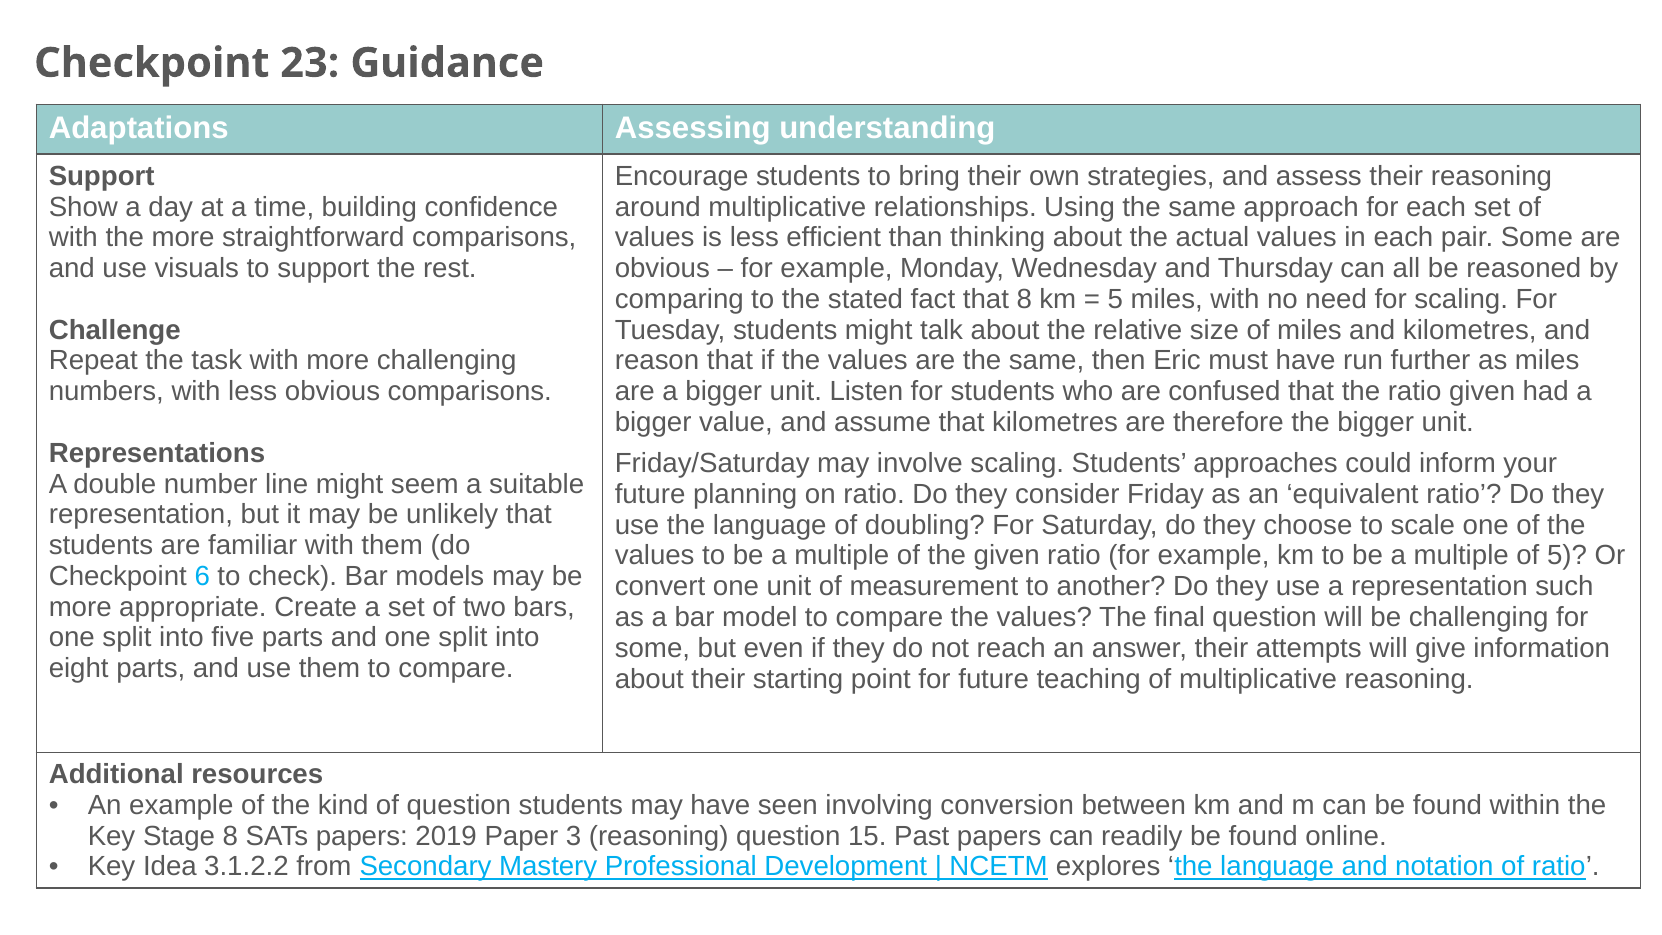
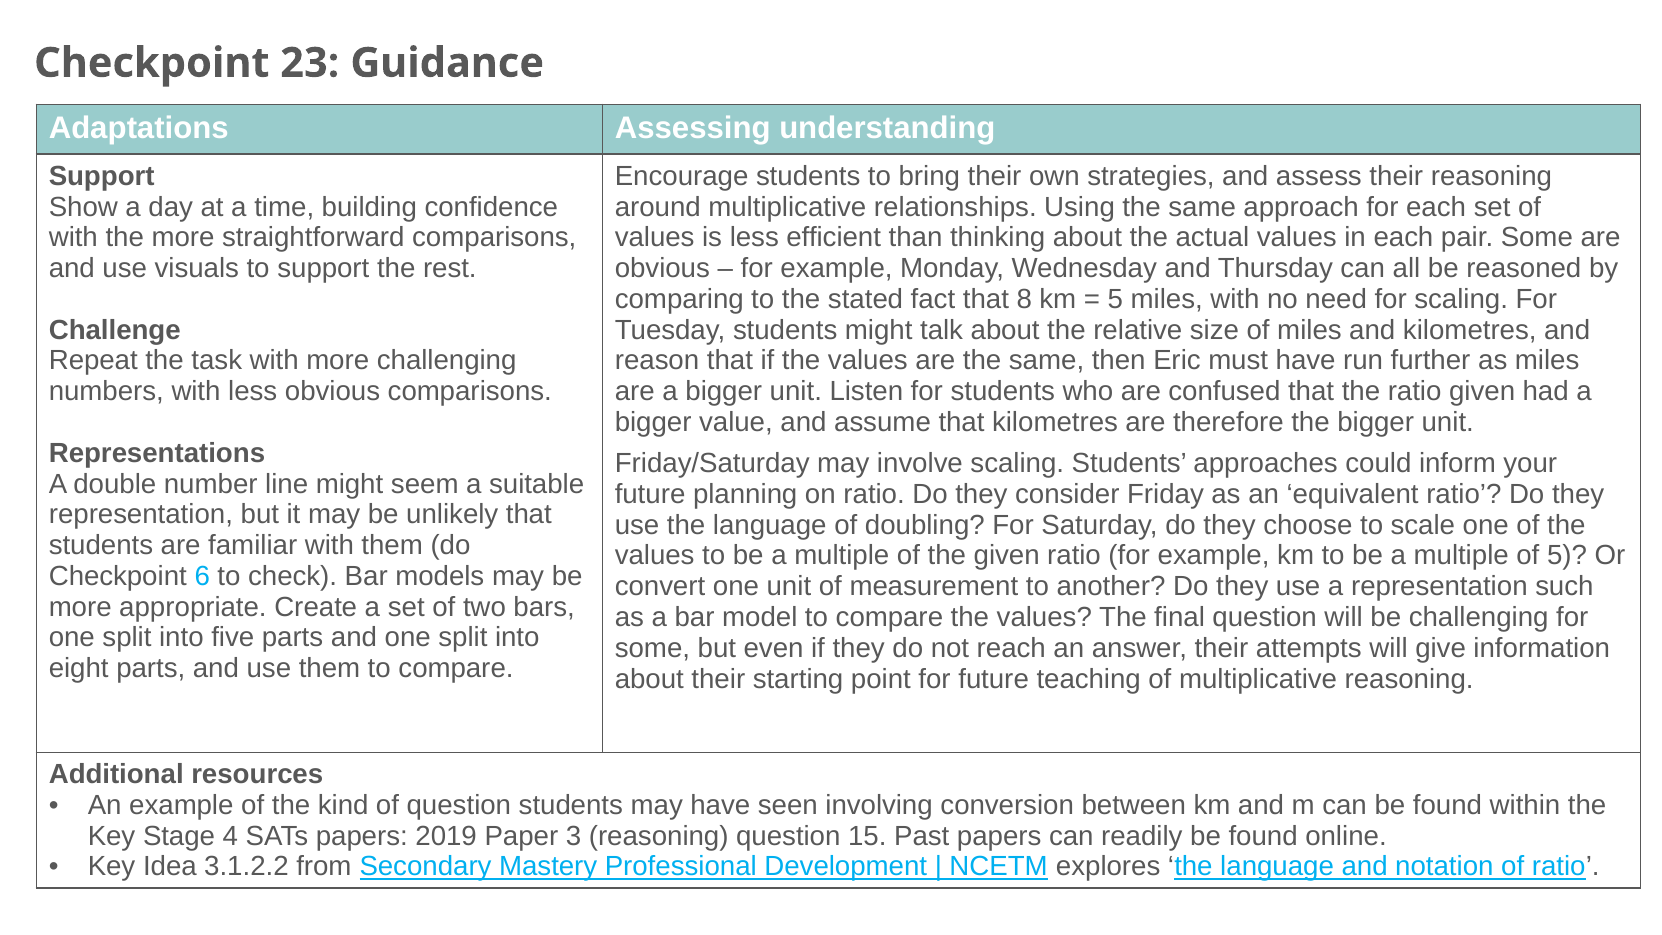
Stage 8: 8 -> 4
